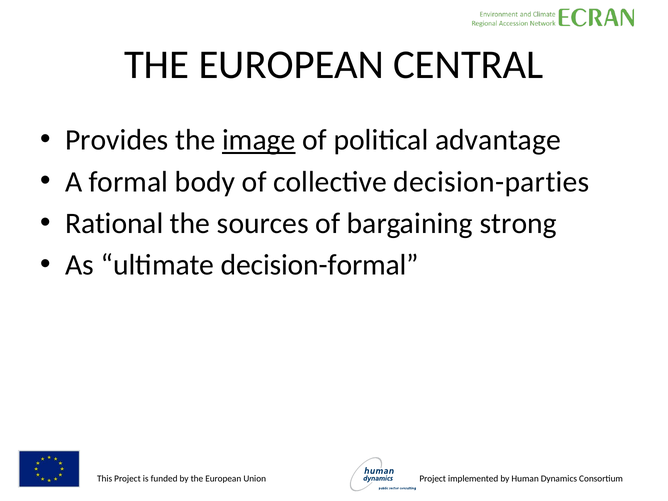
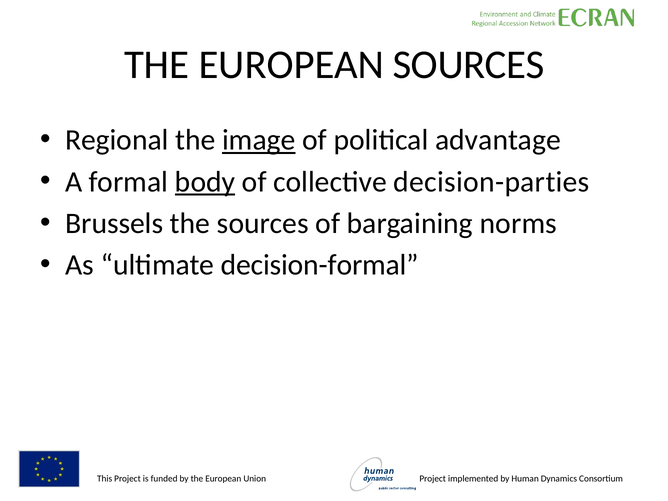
EUROPEAN CENTRAL: CENTRAL -> SOURCES
Provides: Provides -> Regional
body underline: none -> present
Rational: Rational -> Brussels
strong: strong -> norms
